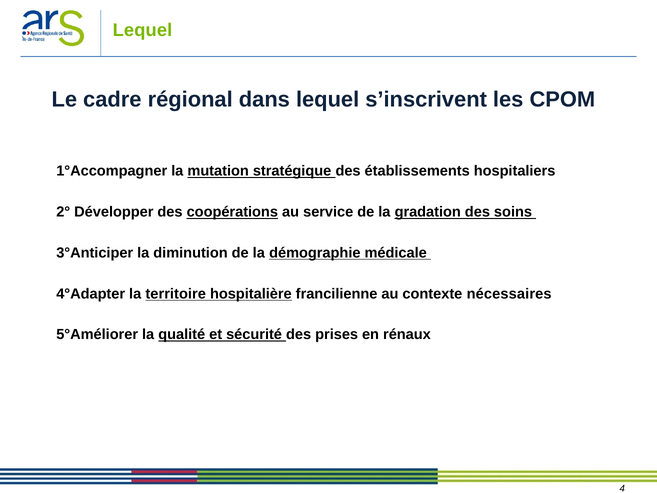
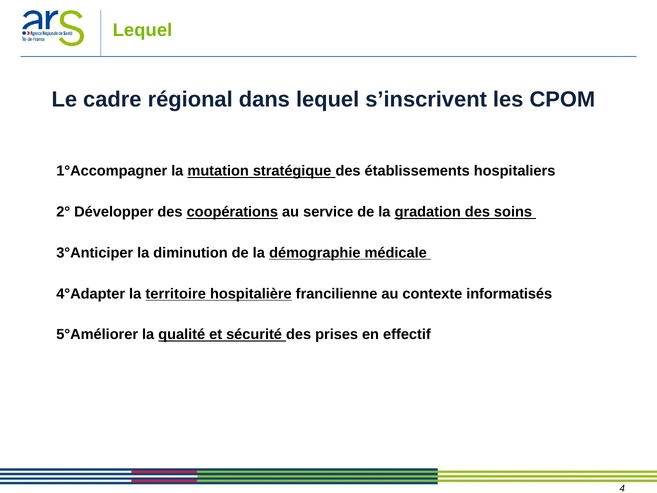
nécessaires: nécessaires -> informatisés
rénaux: rénaux -> effectif
